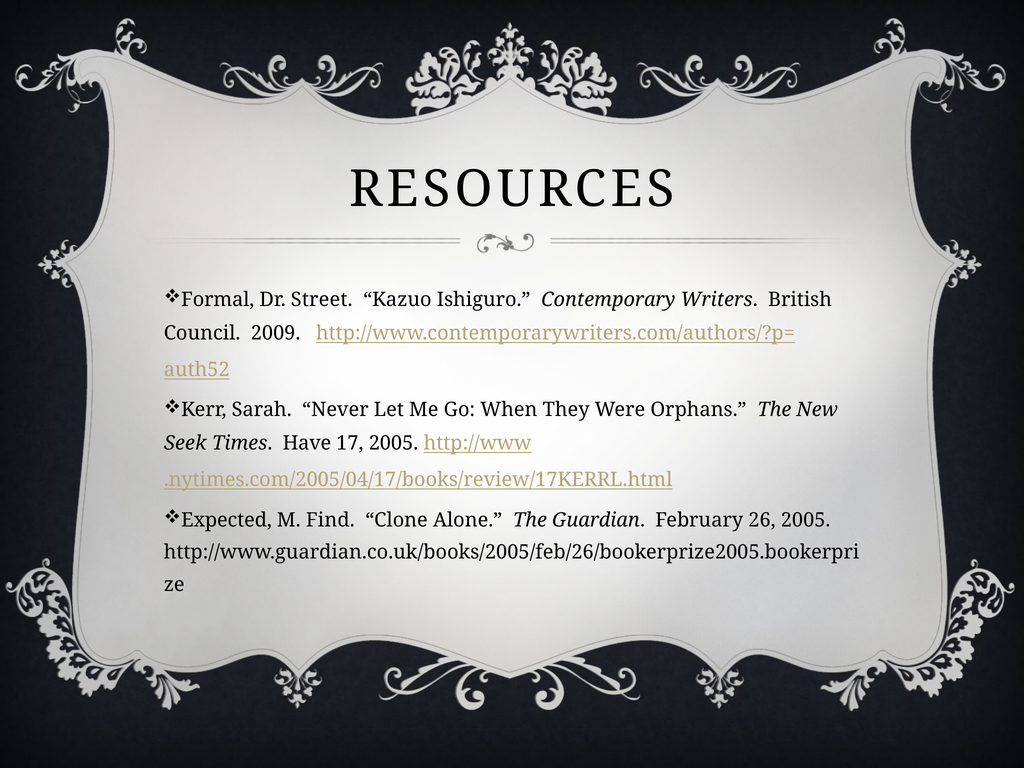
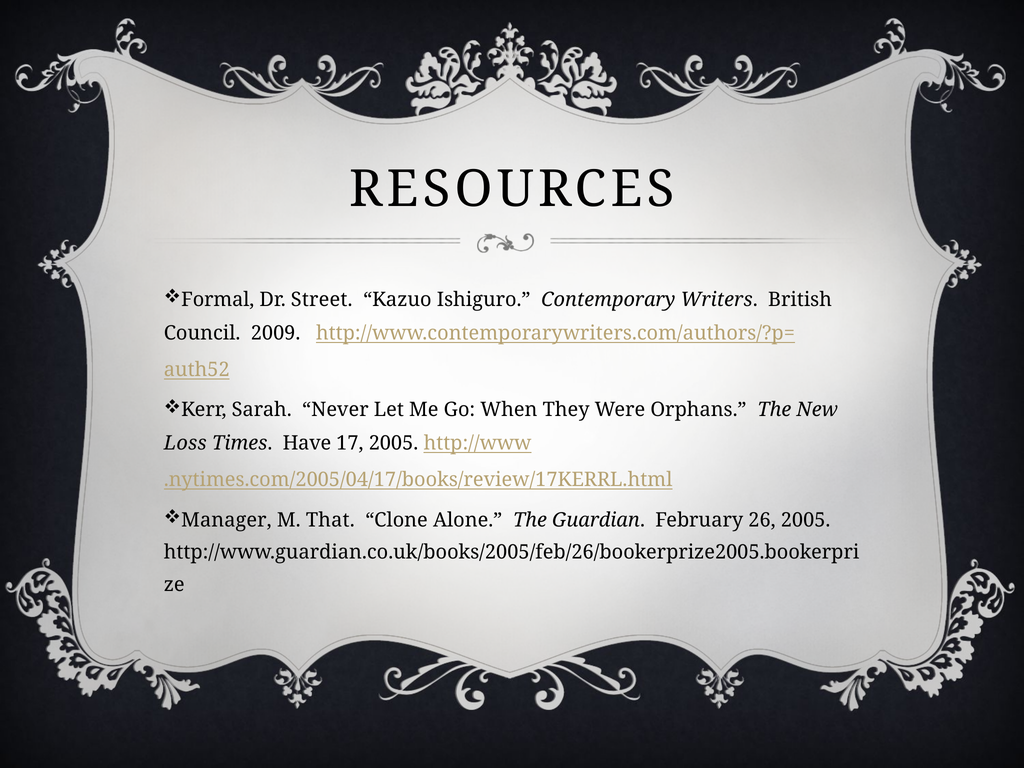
Seek: Seek -> Loss
Expected: Expected -> Manager
Find: Find -> That
